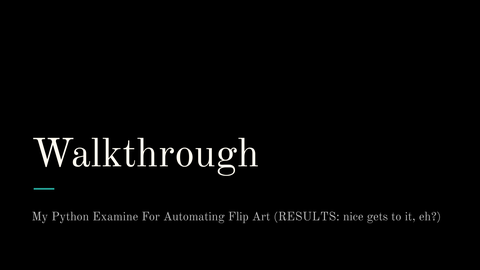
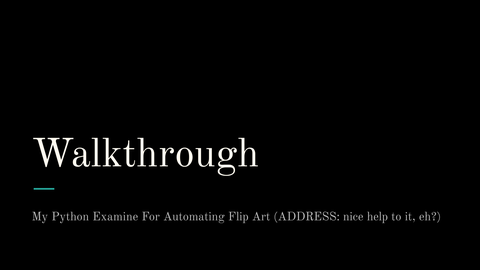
RESULTS: RESULTS -> ADDRESS
gets: gets -> help
